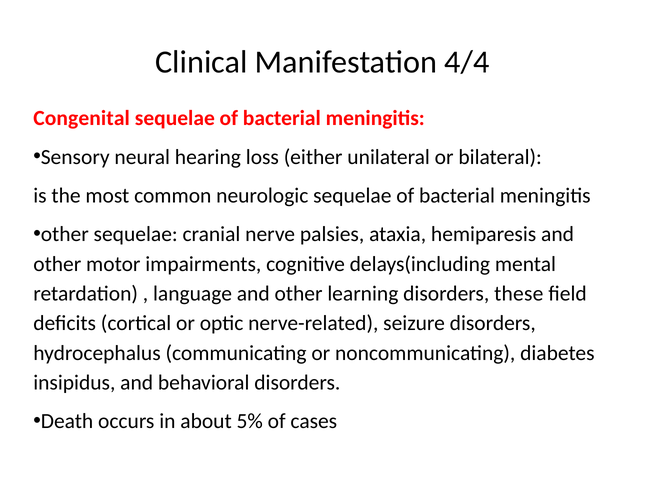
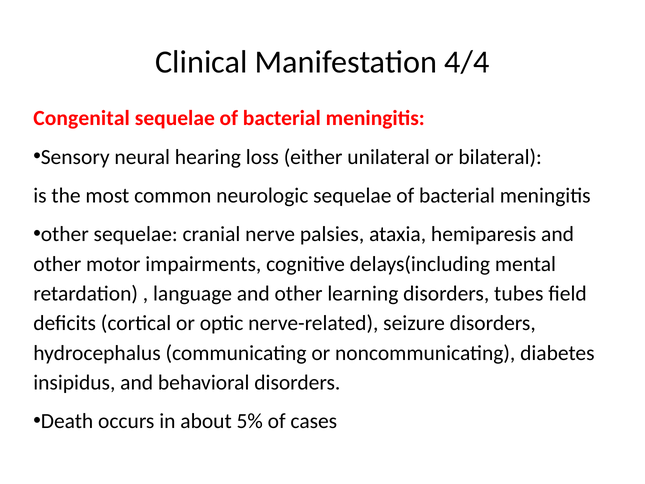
these: these -> tubes
